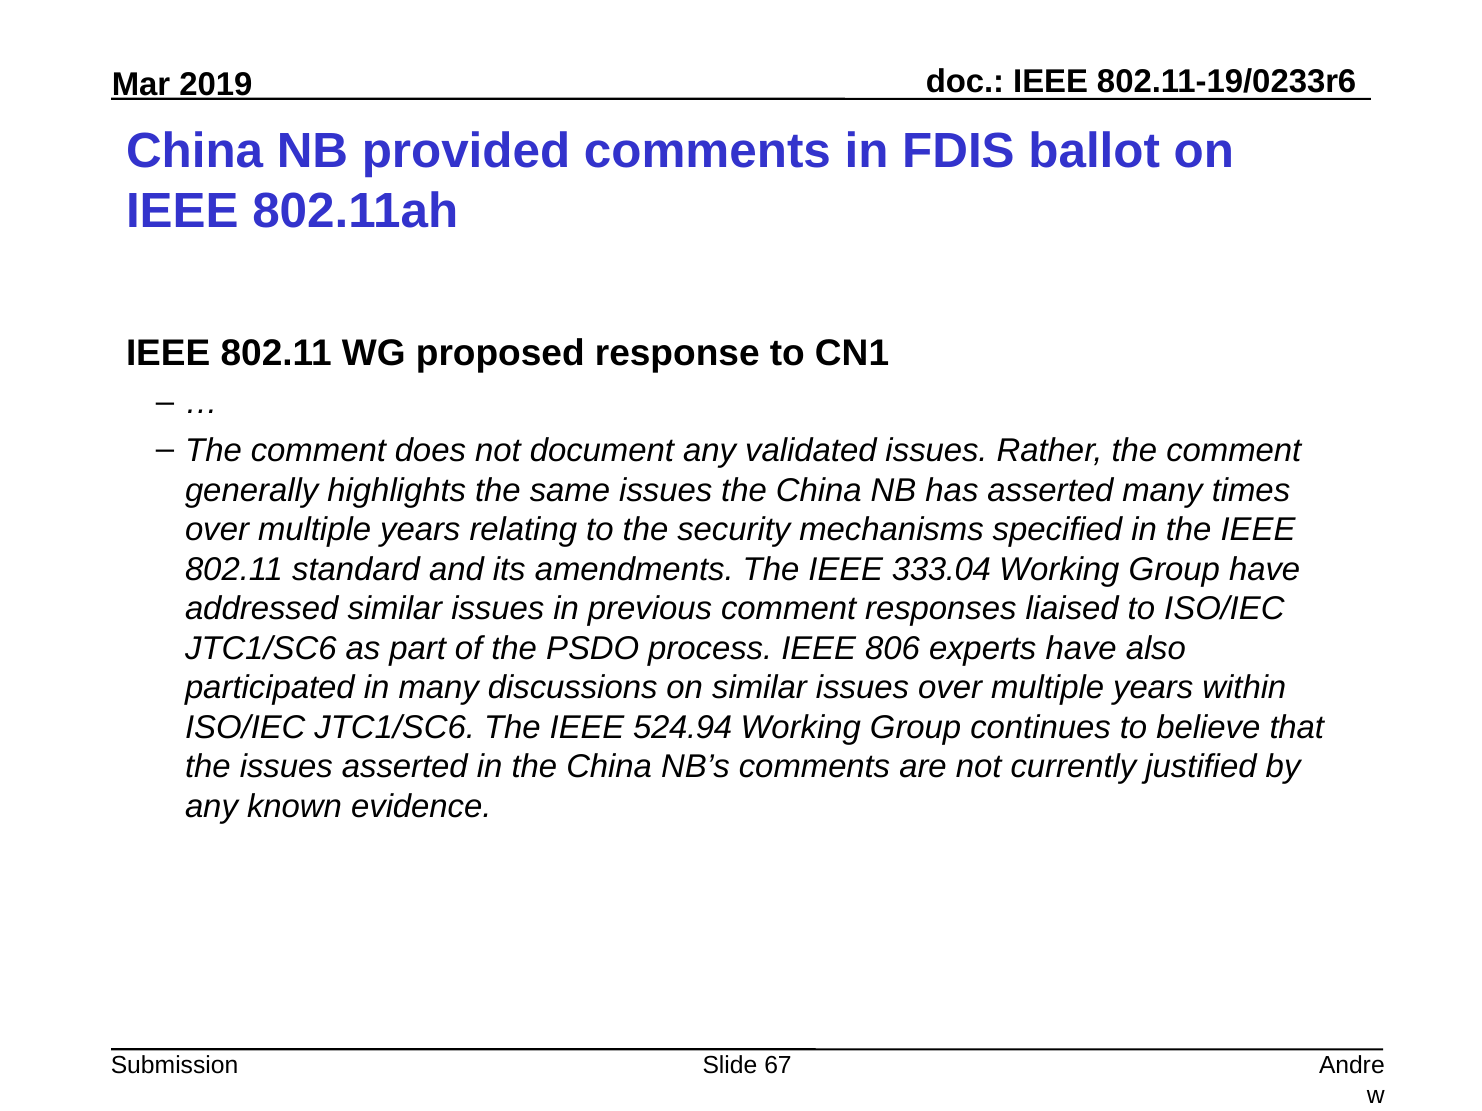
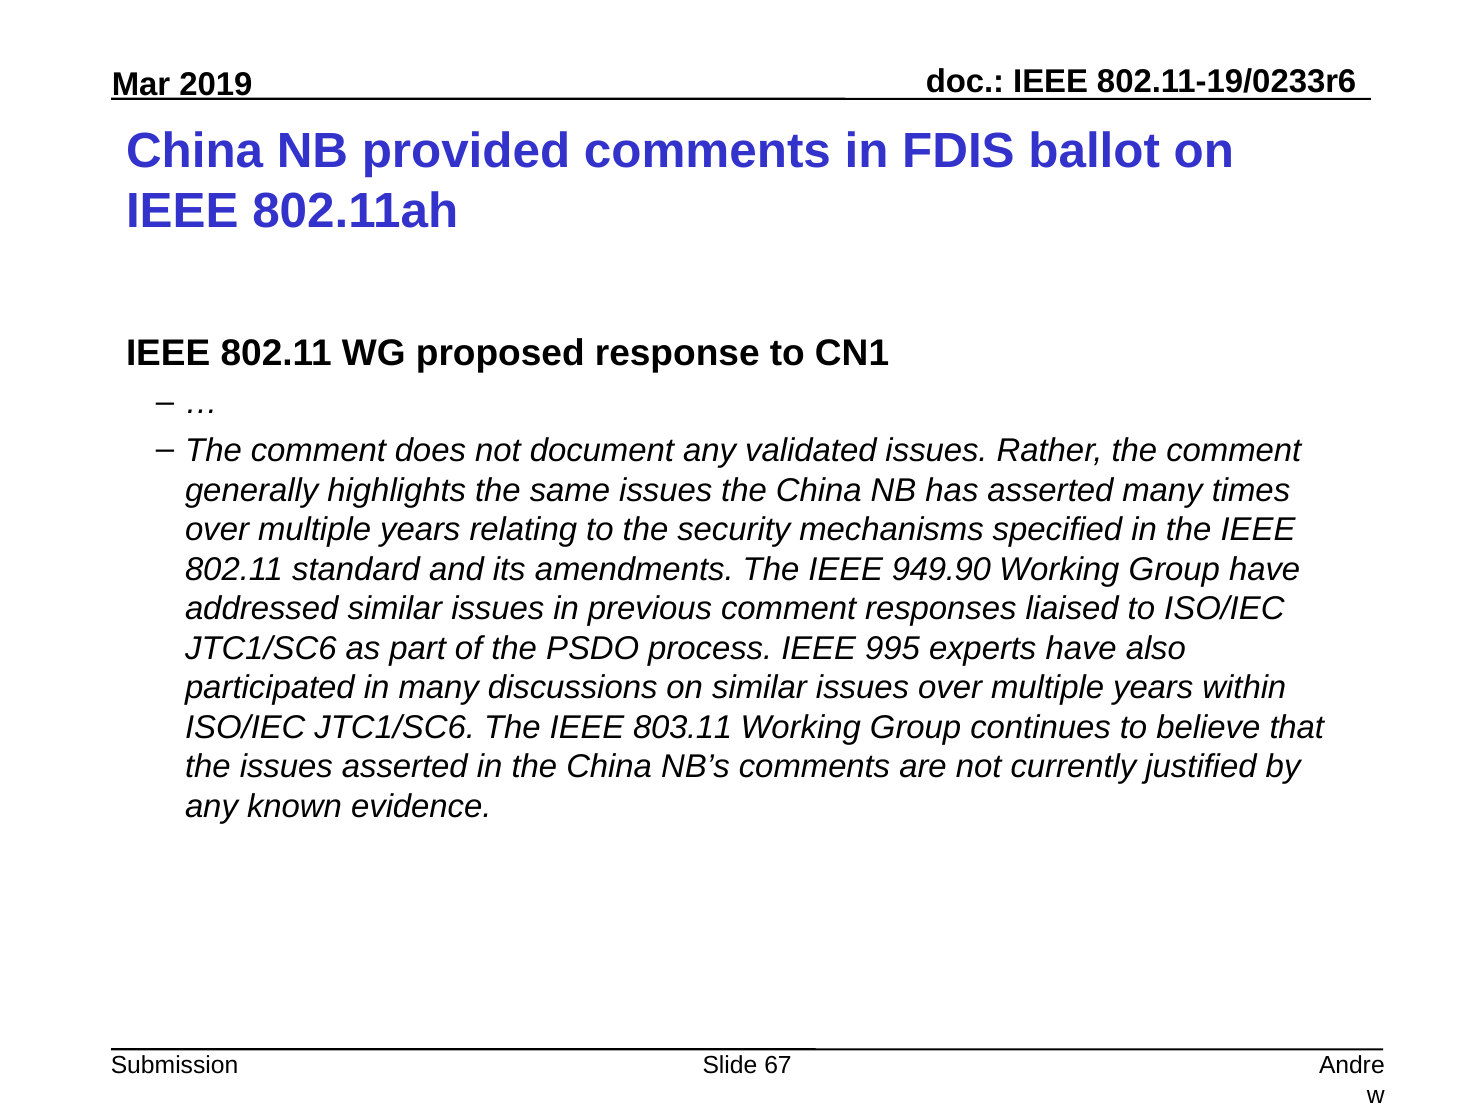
333.04: 333.04 -> 949.90
806: 806 -> 995
524.94: 524.94 -> 803.11
